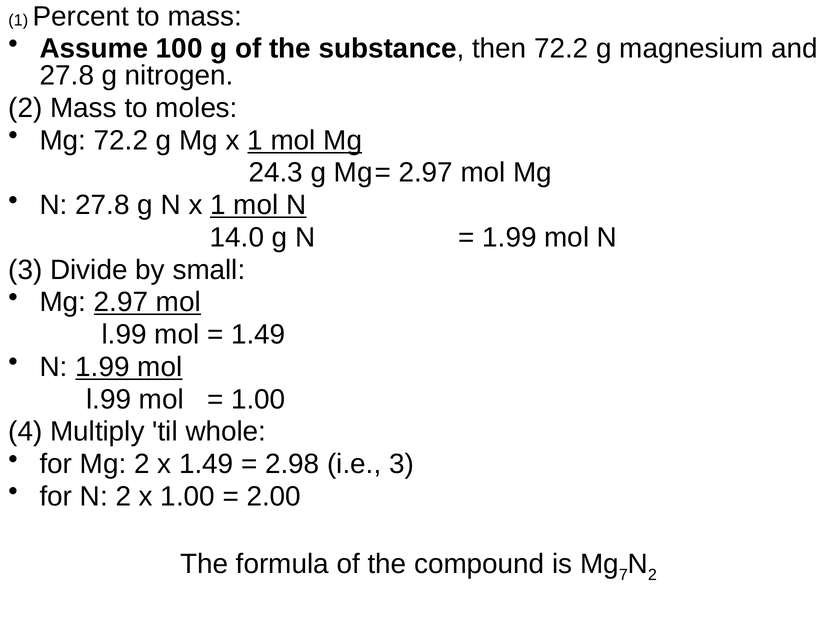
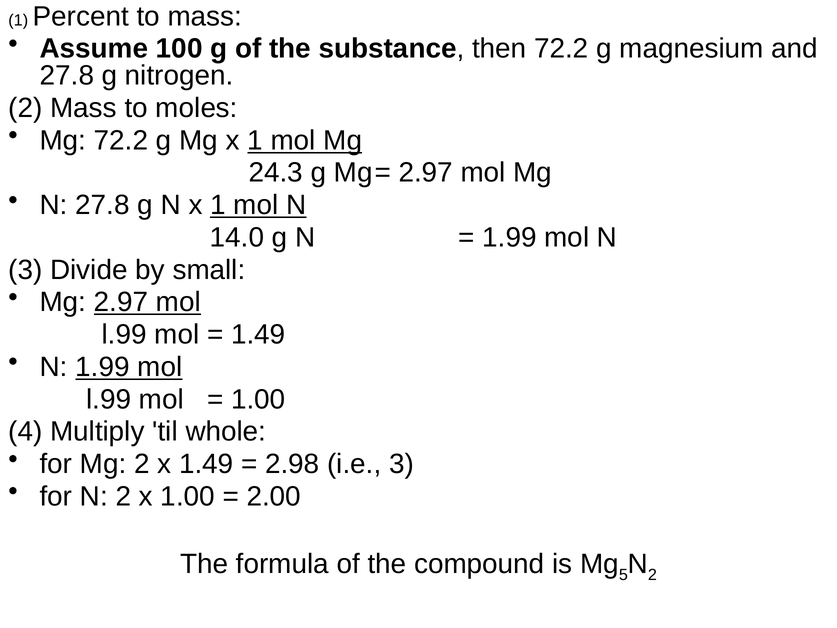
7: 7 -> 5
